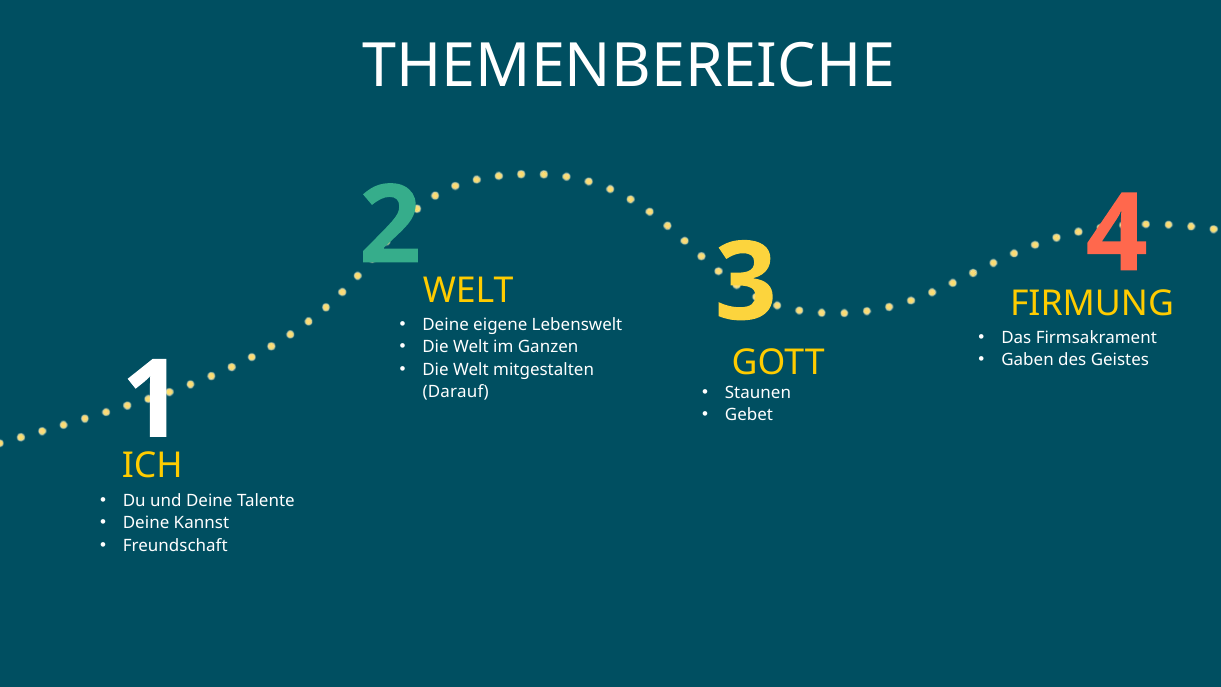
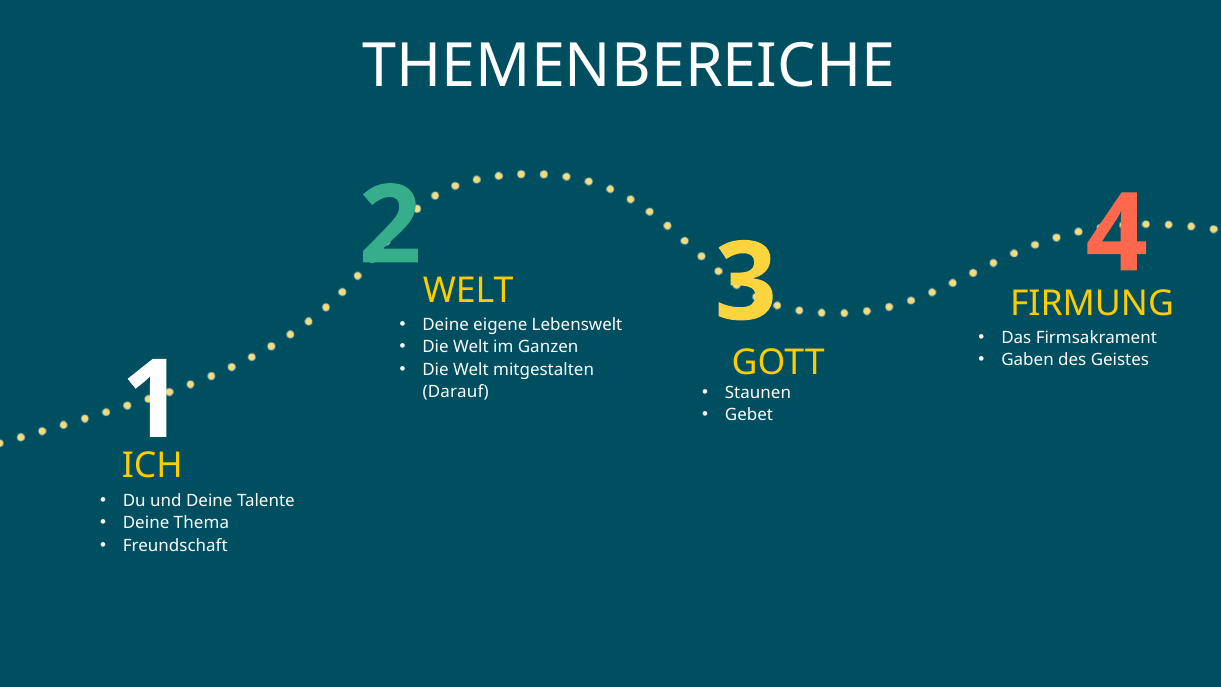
Kannst: Kannst -> Thema
